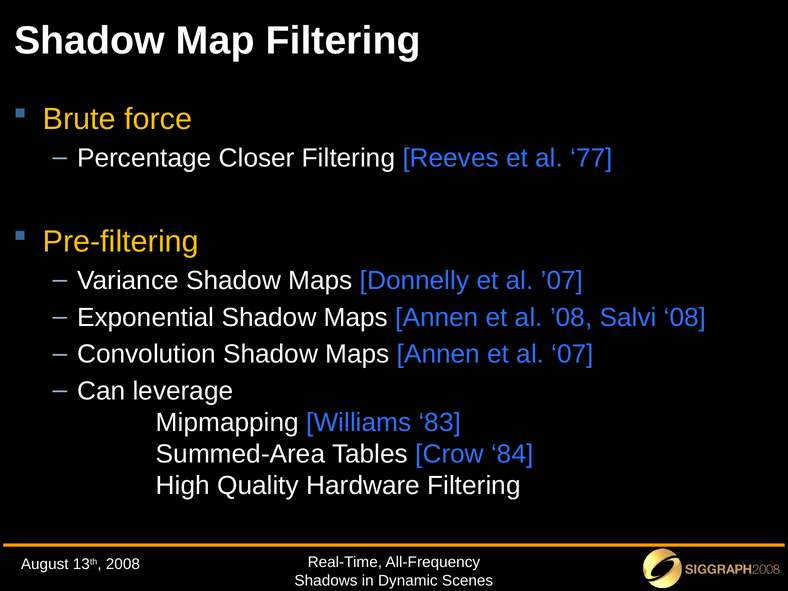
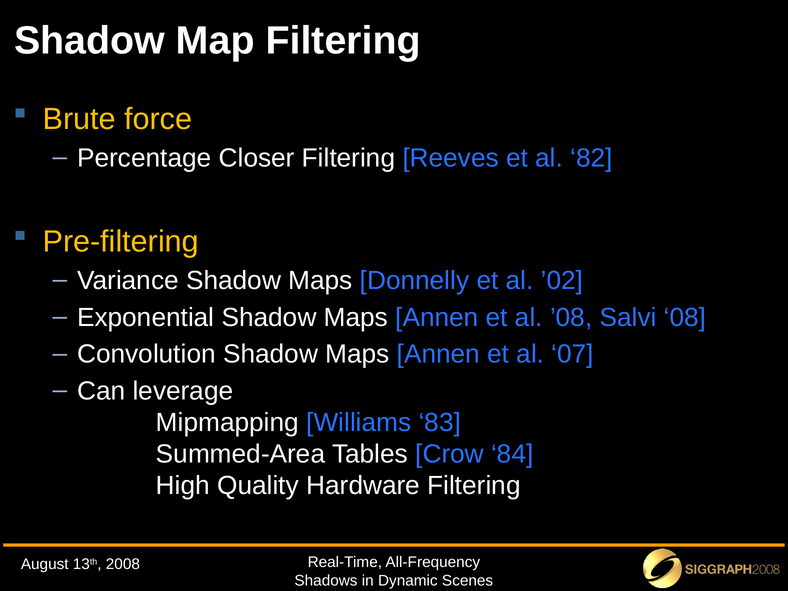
77: 77 -> 82
’07: ’07 -> ’02
